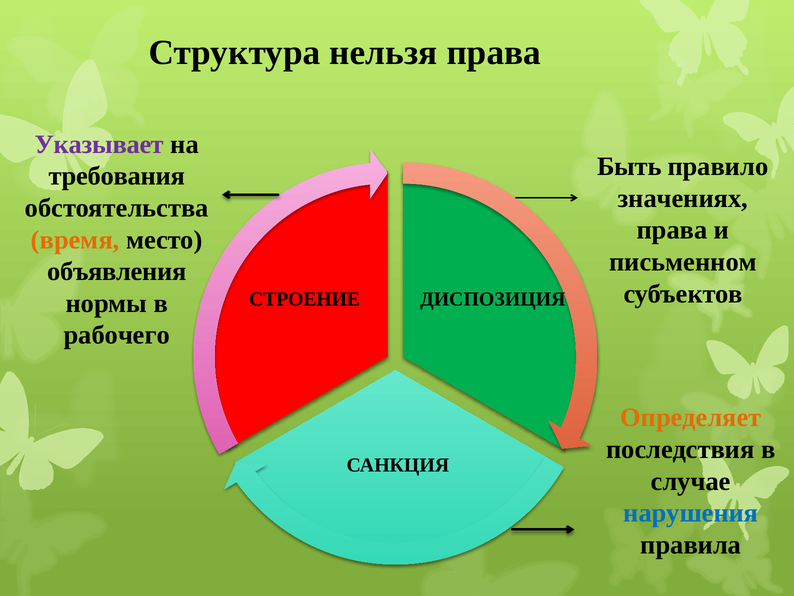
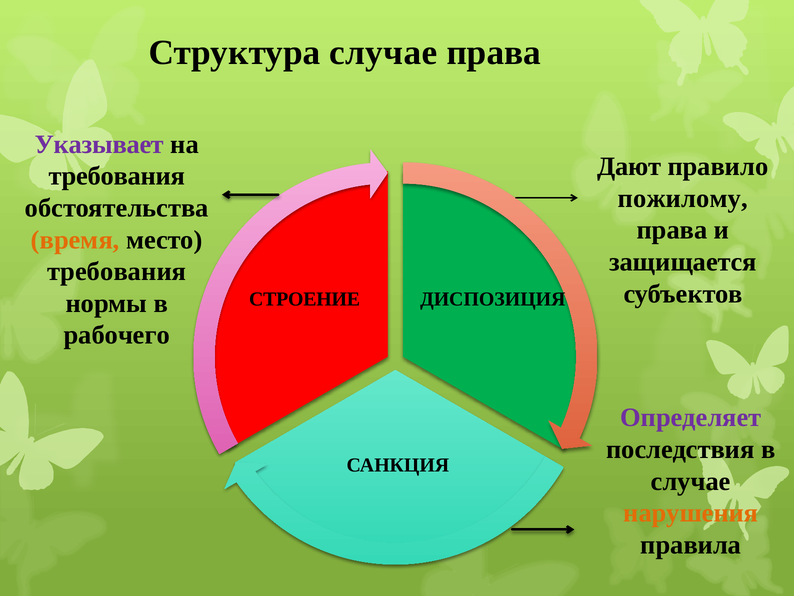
Структура нельзя: нельзя -> случае
Быть: Быть -> Дают
значениях: значениях -> пожилому
письменном: письменном -> защищается
объявления at (117, 271): объявления -> требования
Определяет colour: orange -> purple
нарушения colour: blue -> orange
